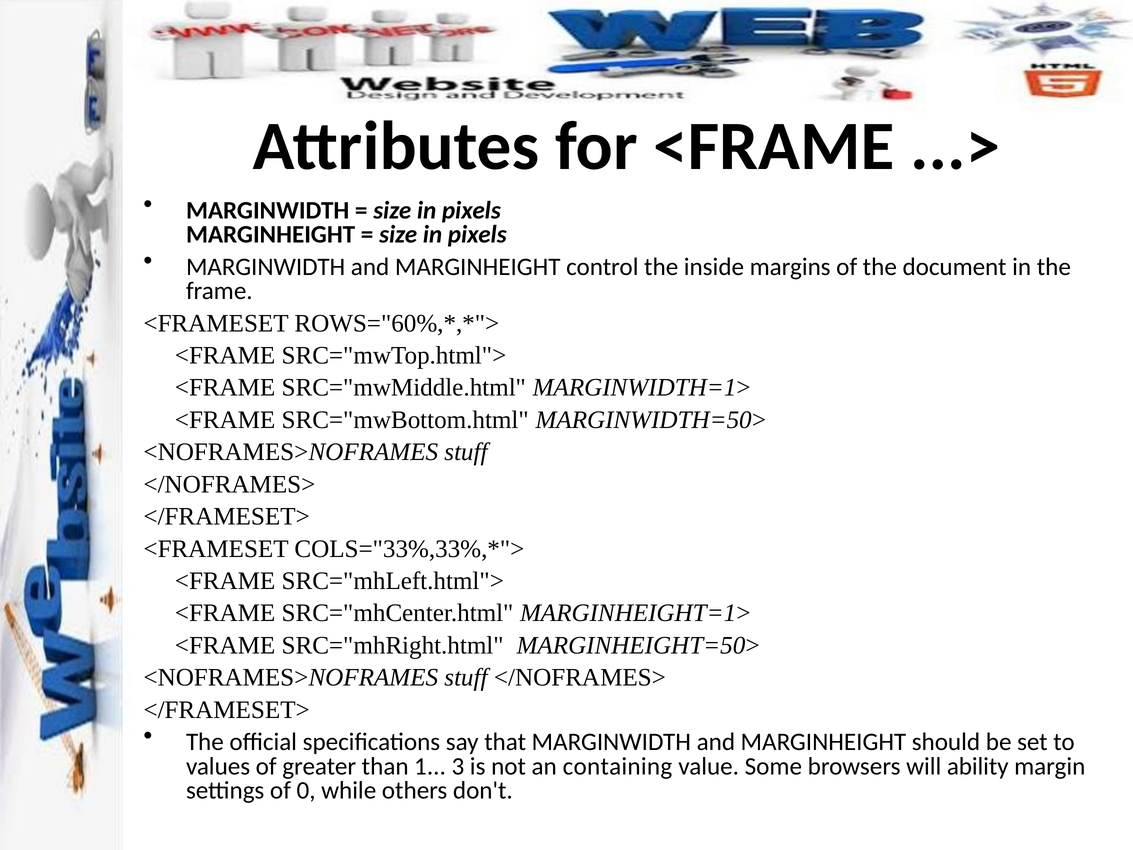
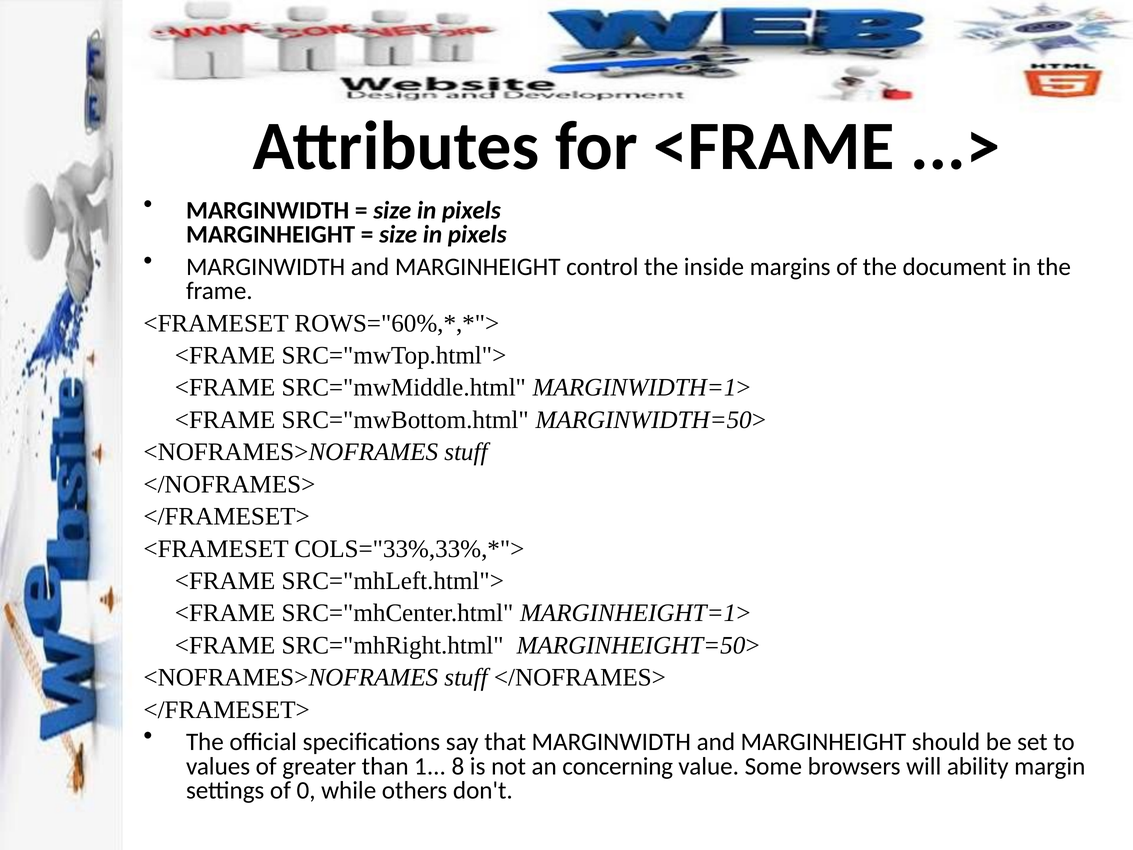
3: 3 -> 8
containing: containing -> concerning
